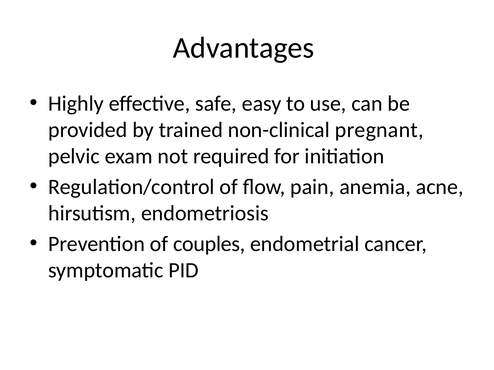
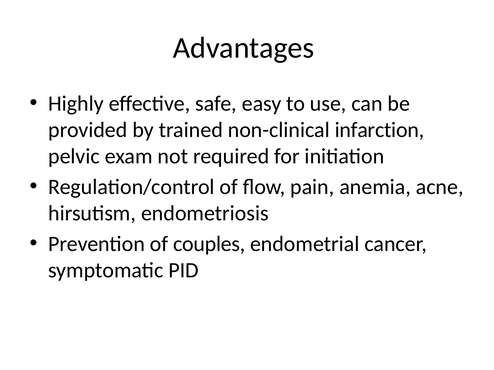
pregnant: pregnant -> infarction
